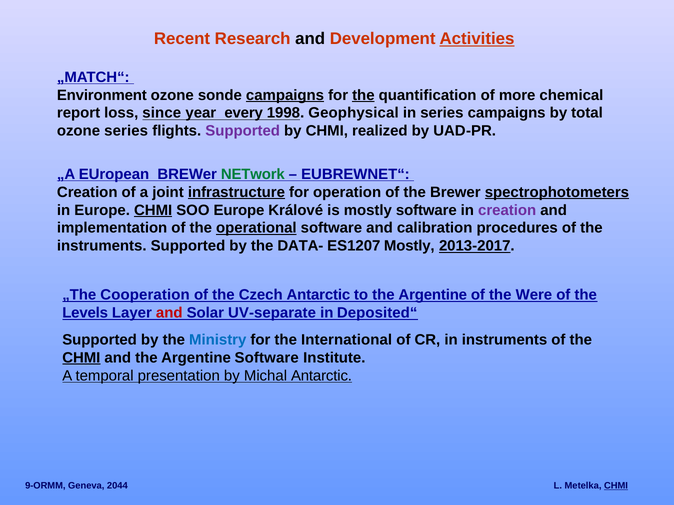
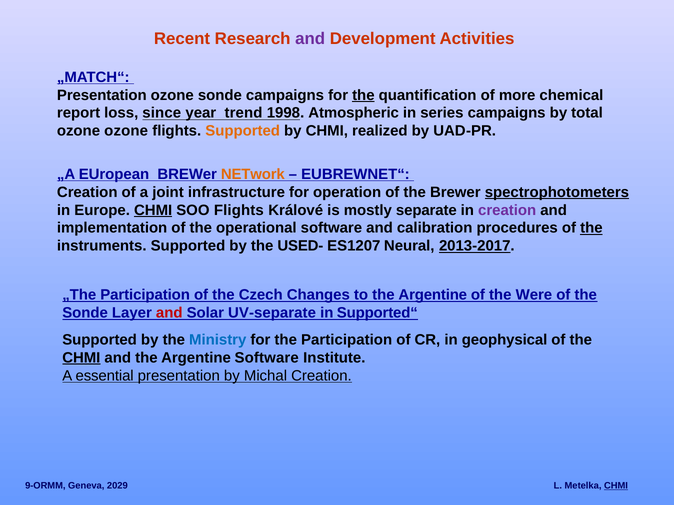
and at (310, 39) colour: black -> purple
Activities underline: present -> none
Environment at (102, 95): Environment -> Presentation
campaigns at (285, 95) underline: present -> none
every: every -> trend
Geophysical: Geophysical -> Atmospheric
ozone series: series -> ozone
Supported at (243, 131) colour: purple -> orange
NETwork colour: green -> orange
infrastructure underline: present -> none
SOO Europe: Europe -> Flights
mostly software: software -> separate
operational underline: present -> none
the at (591, 228) underline: none -> present
DATA-: DATA- -> USED-
ES1207 Mostly: Mostly -> Neural
„The Cooperation: Cooperation -> Participation
Czech Antarctic: Antarctic -> Changes
Levels at (85, 313): Levels -> Sonde
Deposited“: Deposited“ -> Supported“
the International: International -> Participation
in instruments: instruments -> geophysical
temporal: temporal -> essential
Michal Antarctic: Antarctic -> Creation
2044: 2044 -> 2029
